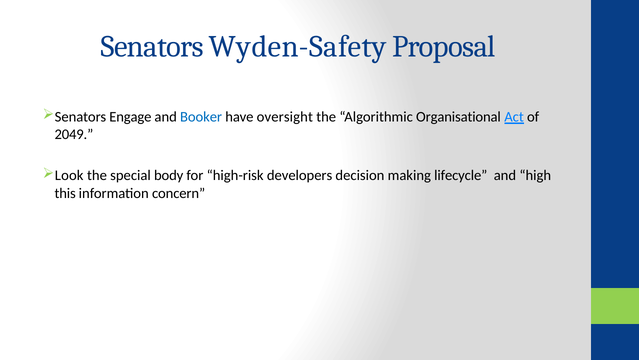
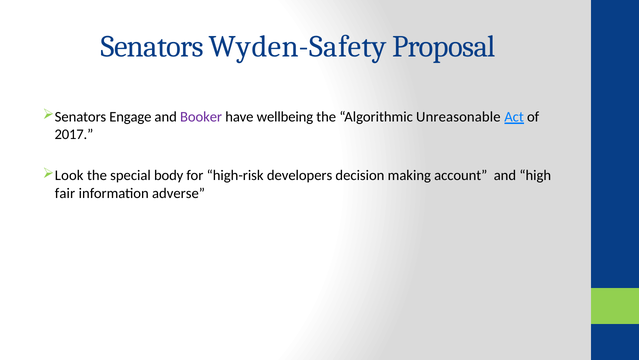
Booker colour: blue -> purple
oversight: oversight -> wellbeing
Organisational: Organisational -> Unreasonable
2049: 2049 -> 2017
lifecycle: lifecycle -> account
this: this -> fair
concern: concern -> adverse
